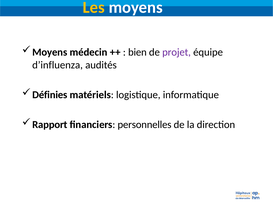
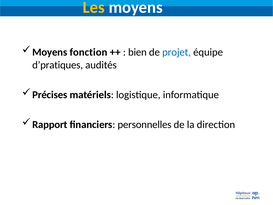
médecin: médecin -> fonction
projet colour: purple -> blue
d’influenza: d’influenza -> d’pratiques
Définies: Définies -> Précises
